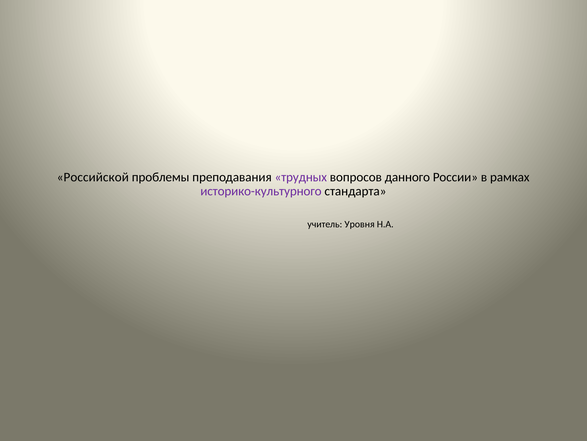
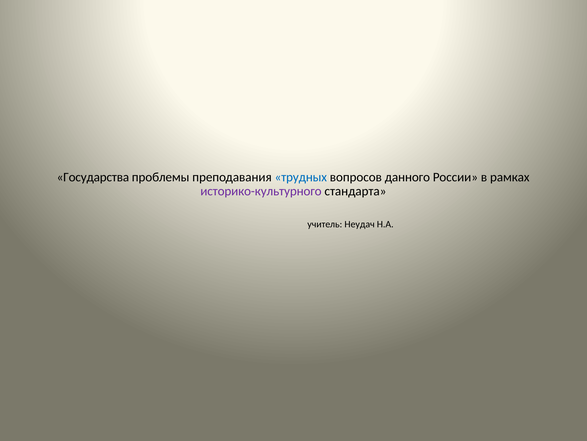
Российской: Российской -> Государства
трудных colour: purple -> blue
Уровня: Уровня -> Неудач
